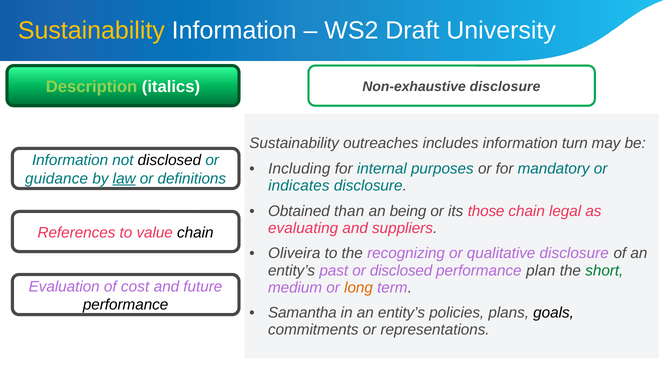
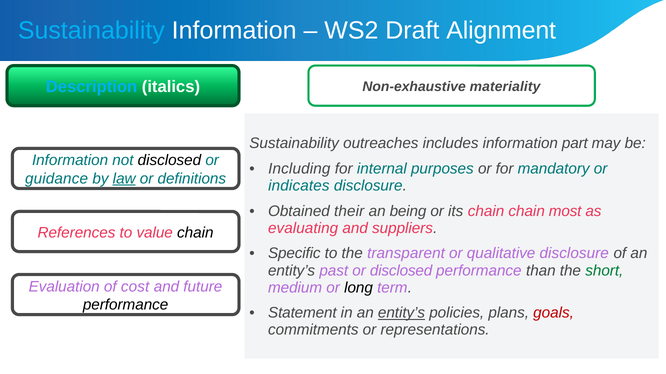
Sustainability at (91, 31) colour: yellow -> light blue
University: University -> Alignment
Description colour: light green -> light blue
Non-exhaustive disclosure: disclosure -> materiality
turn: turn -> part
than: than -> their
its those: those -> chain
legal: legal -> most
Oliveira: Oliveira -> Specific
recognizing: recognizing -> transparent
plan: plan -> than
long colour: orange -> black
Samantha: Samantha -> Statement
entity’s at (402, 313) underline: none -> present
goals colour: black -> red
